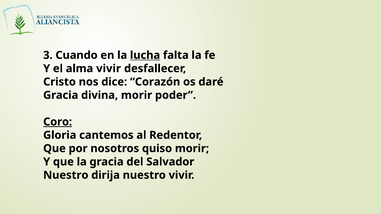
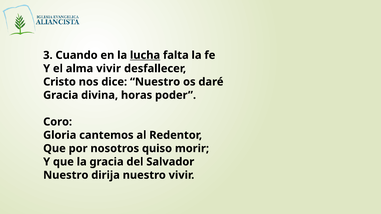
dice Corazón: Corazón -> Nuestro
divina morir: morir -> horas
Coro underline: present -> none
